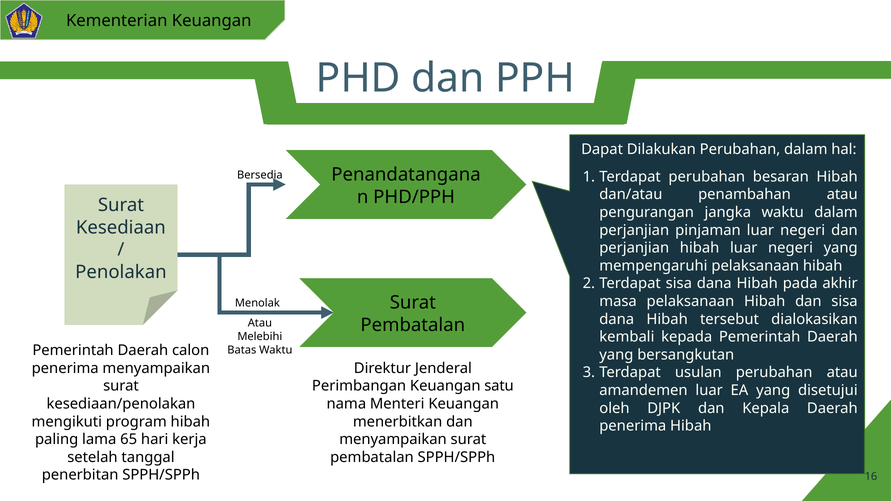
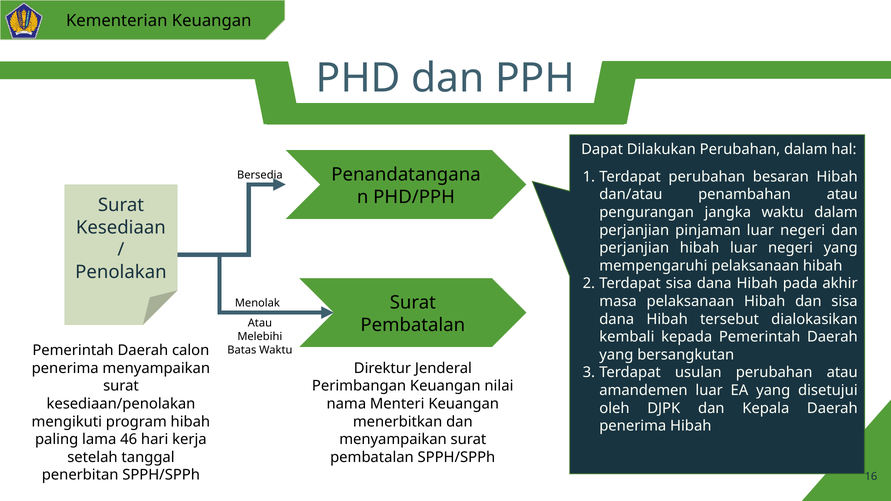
satu: satu -> nilai
65: 65 -> 46
